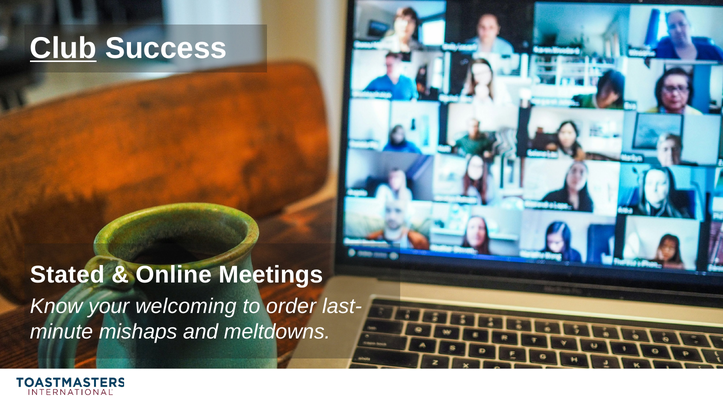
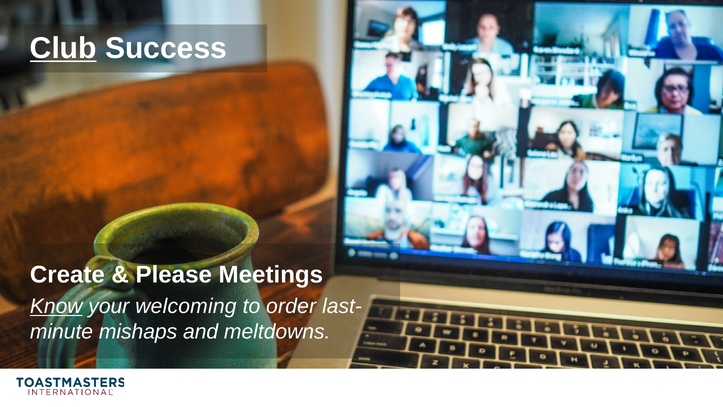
Stated: Stated -> Create
Online: Online -> Please
Know underline: none -> present
